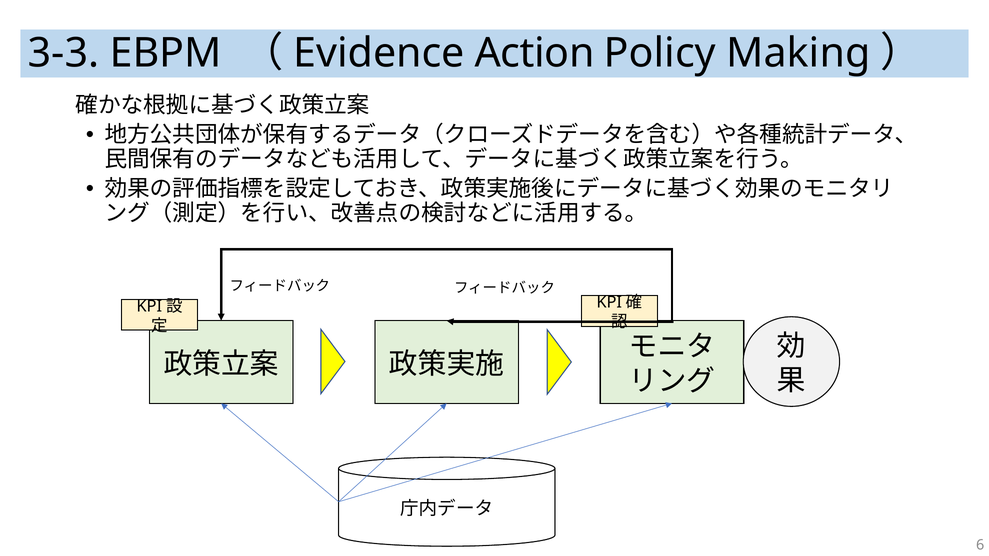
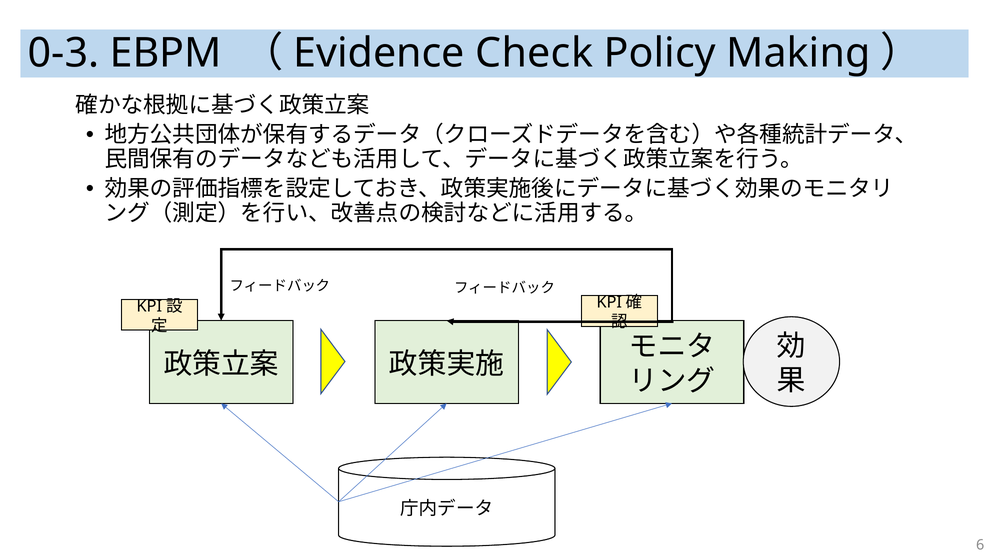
3-3: 3-3 -> 0-3
Action: Action -> Check
